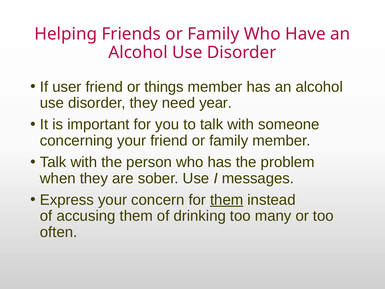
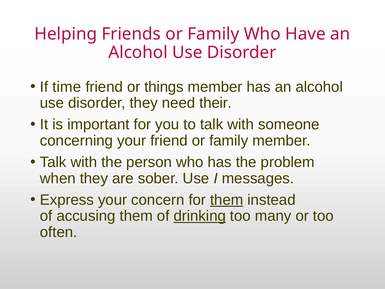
user: user -> time
year: year -> their
drinking underline: none -> present
